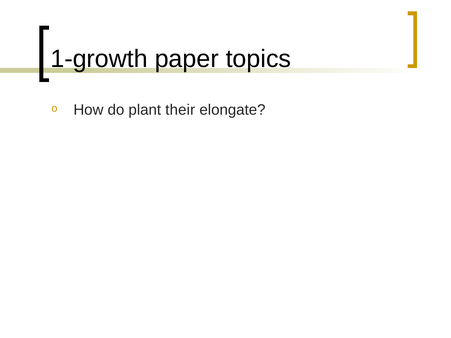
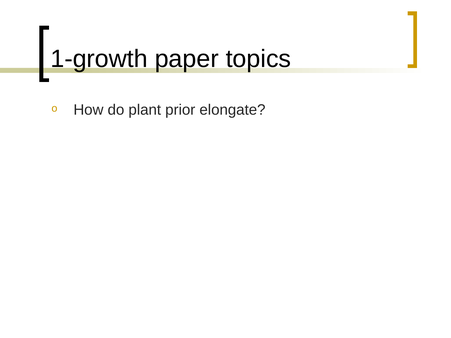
their: their -> prior
